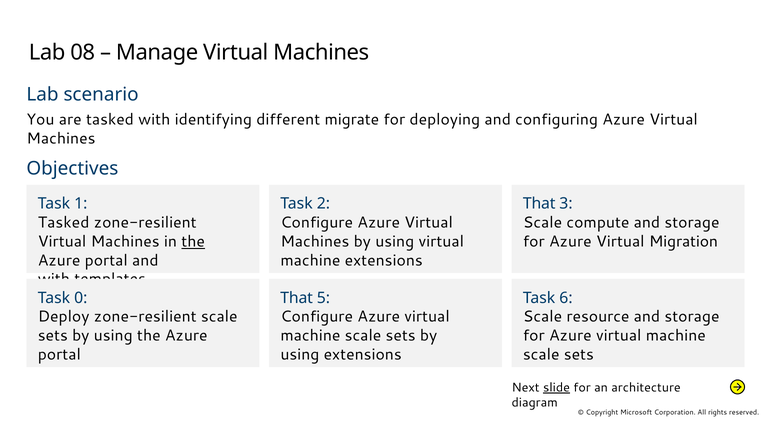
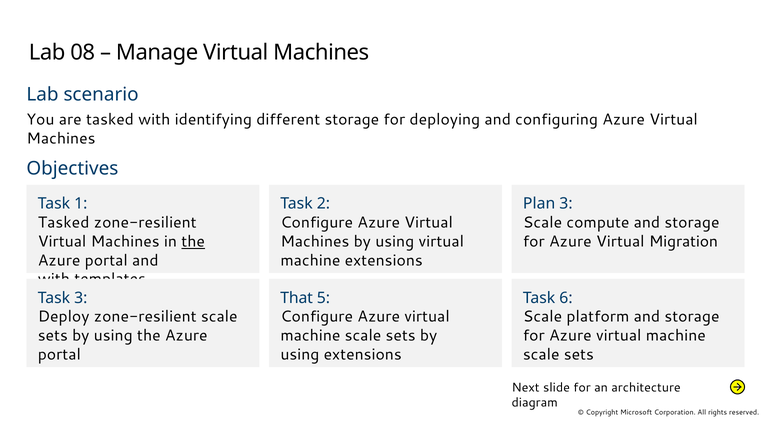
different migrate: migrate -> storage
That at (539, 204): That -> Plan
Task 0: 0 -> 3
resource: resource -> platform
slide underline: present -> none
